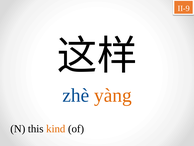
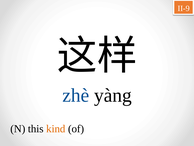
yàng colour: orange -> black
